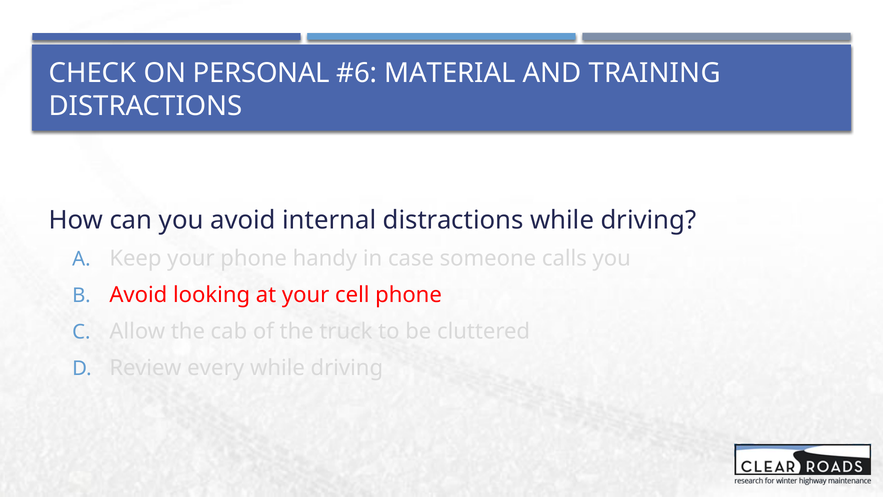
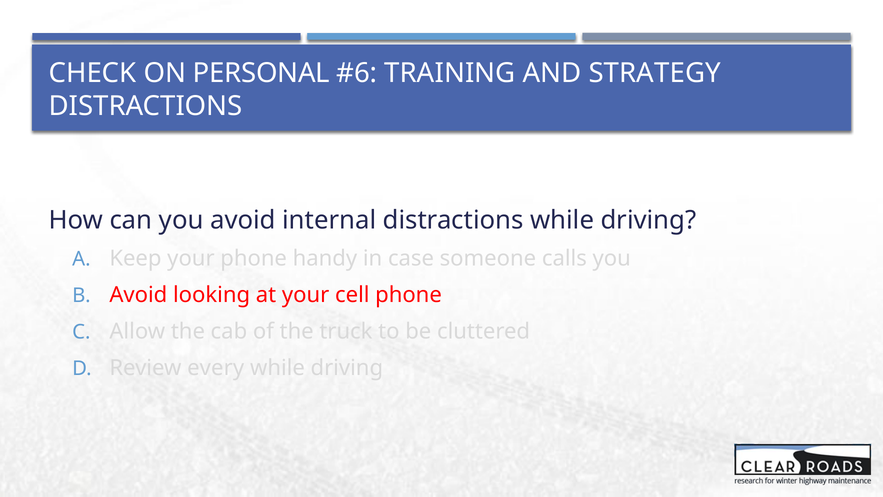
MATERIAL: MATERIAL -> TRAINING
TRAINING: TRAINING -> STRATEGY
